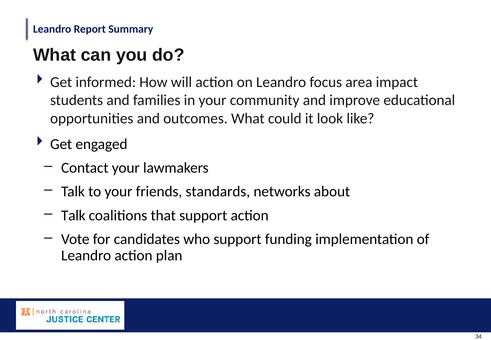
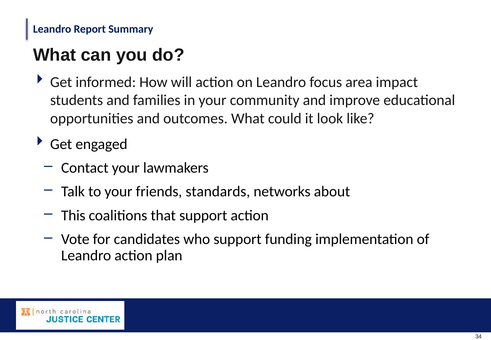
Talk at (73, 215): Talk -> This
